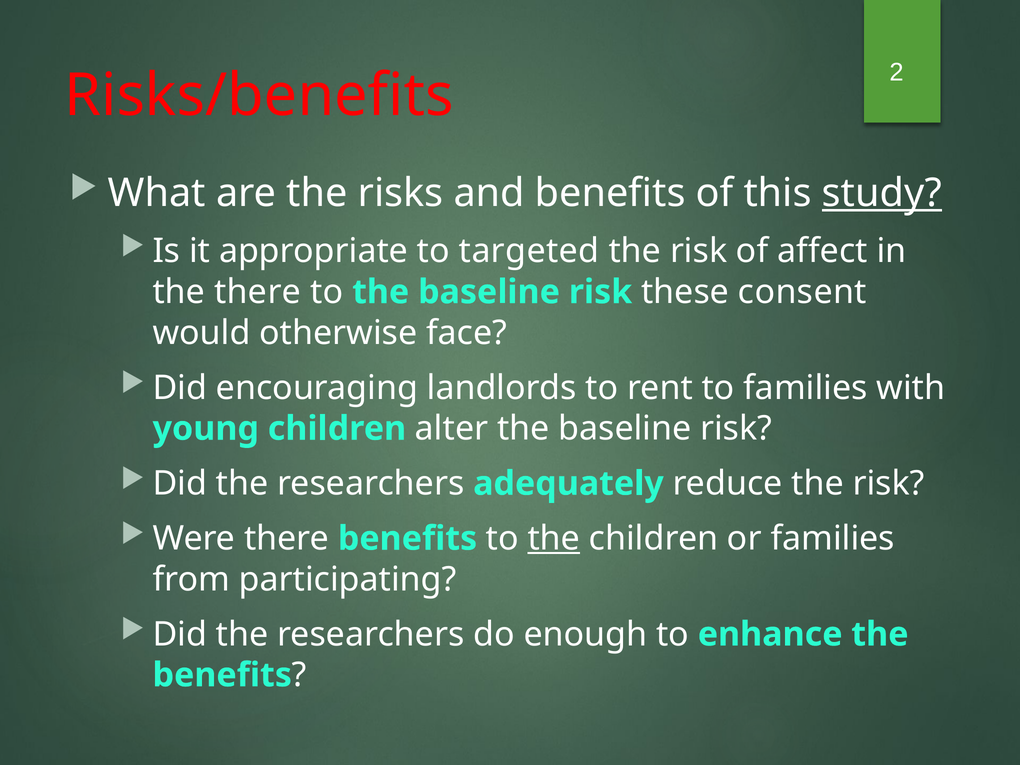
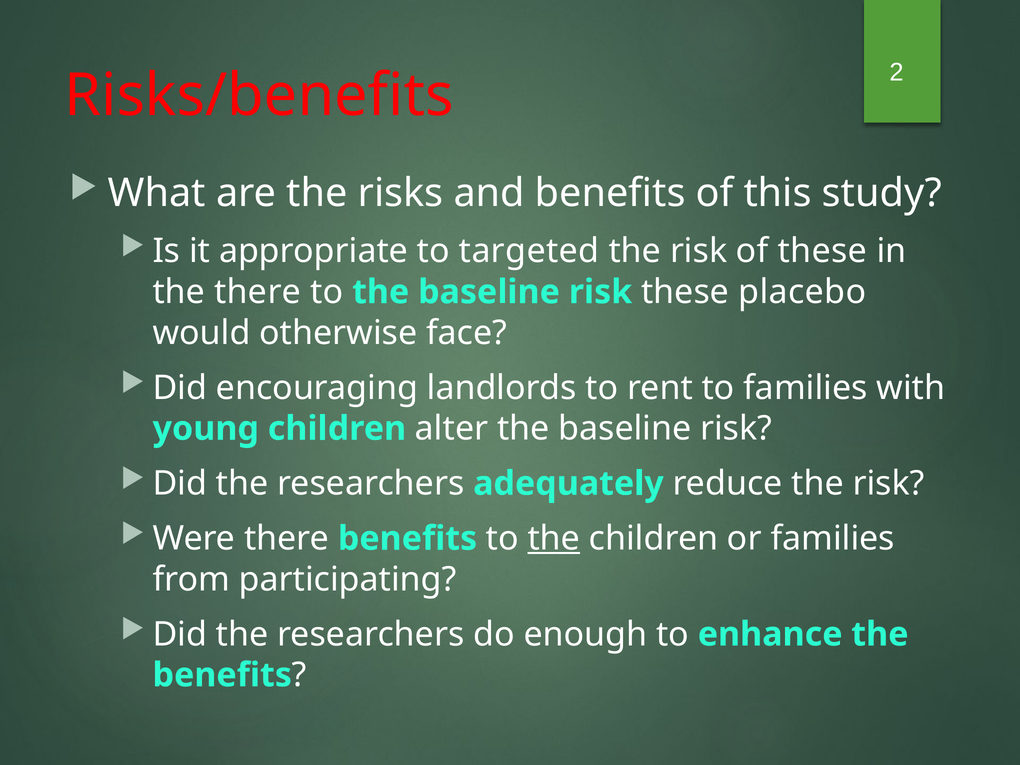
study underline: present -> none
of affect: affect -> these
consent: consent -> placebo
